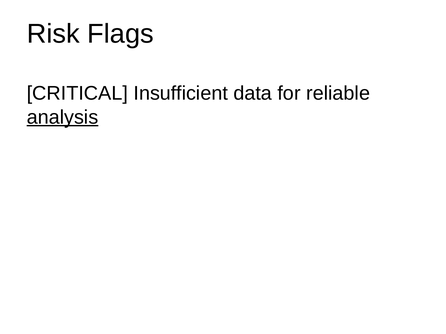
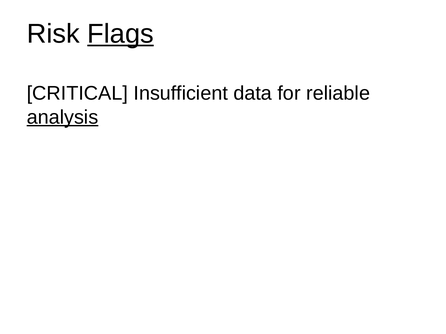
Flags underline: none -> present
